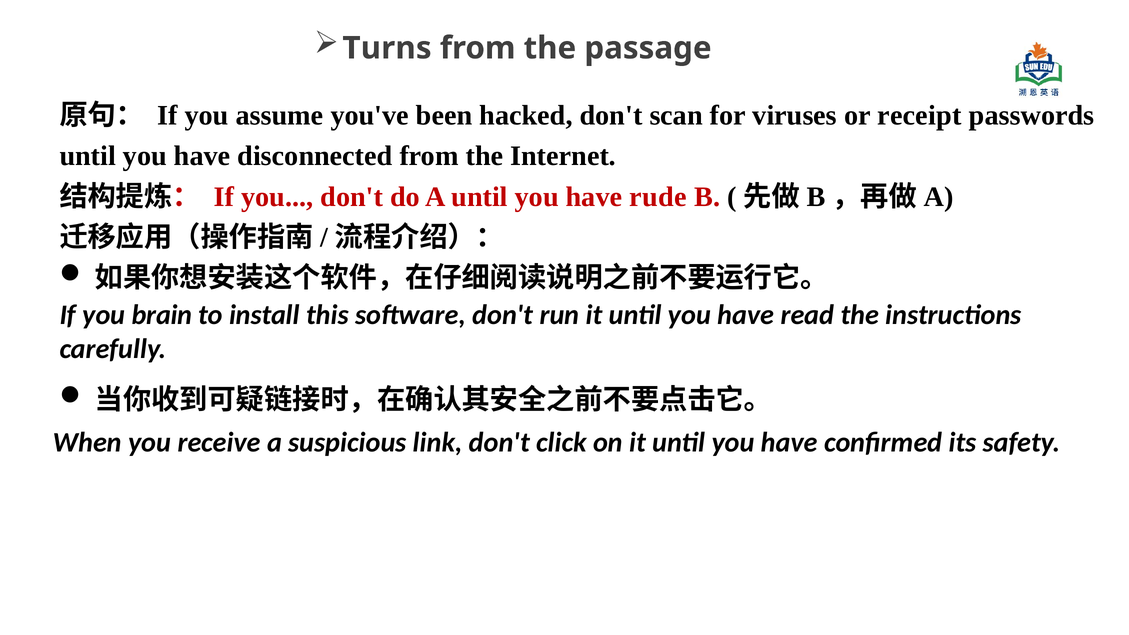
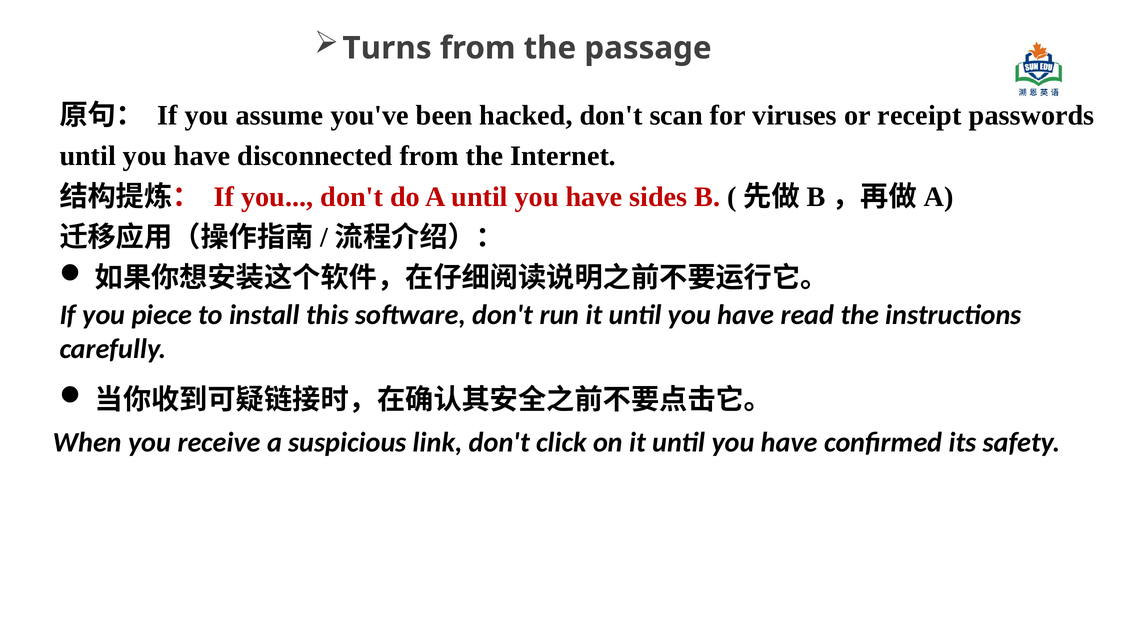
rude: rude -> sides
brain: brain -> piece
